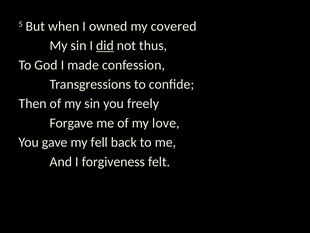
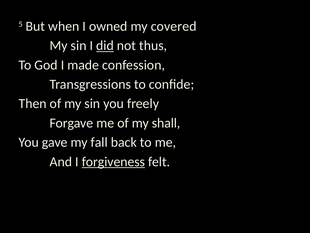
love: love -> shall
fell: fell -> fall
forgiveness underline: none -> present
